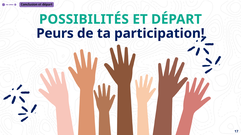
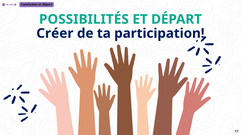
Peurs: Peurs -> Créer
